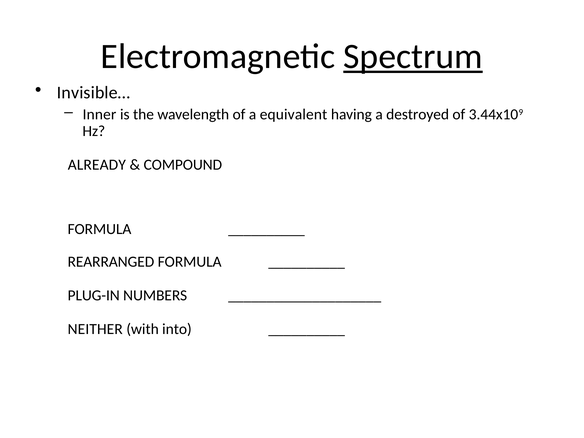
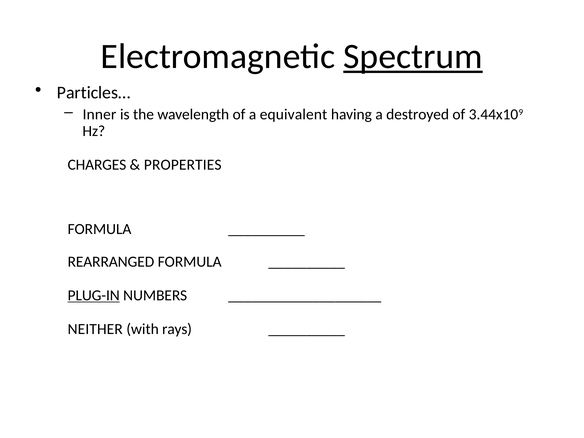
Invisible…: Invisible… -> Particles…
ALREADY: ALREADY -> CHARGES
COMPOUND: COMPOUND -> PROPERTIES
PLUG-IN underline: none -> present
into: into -> rays
